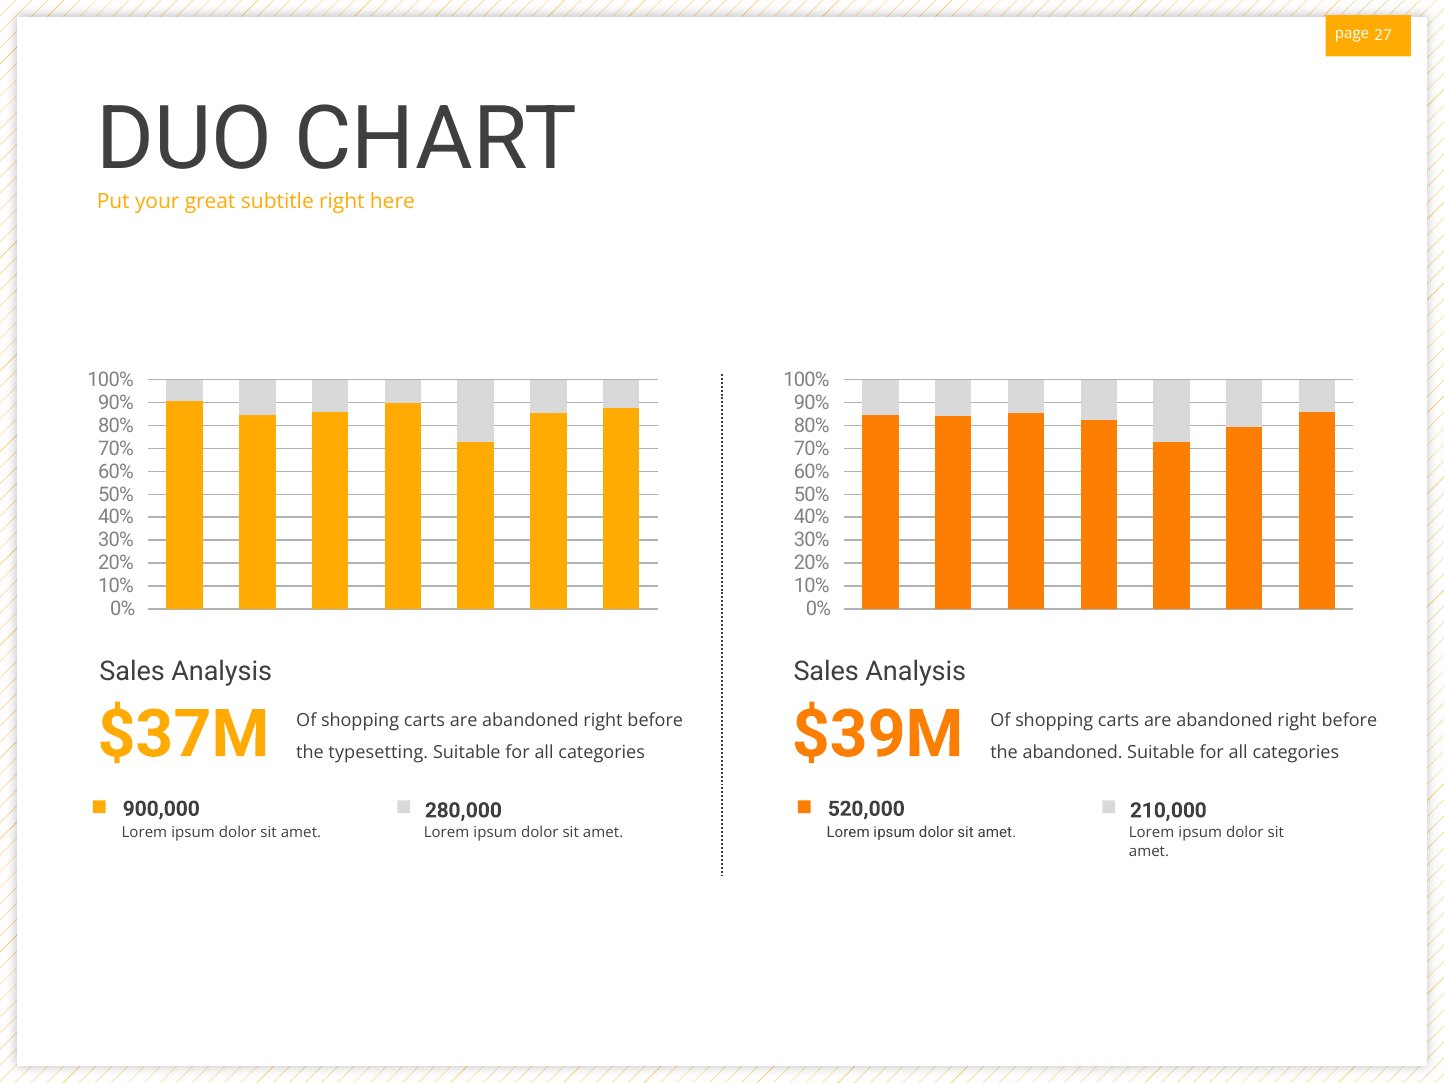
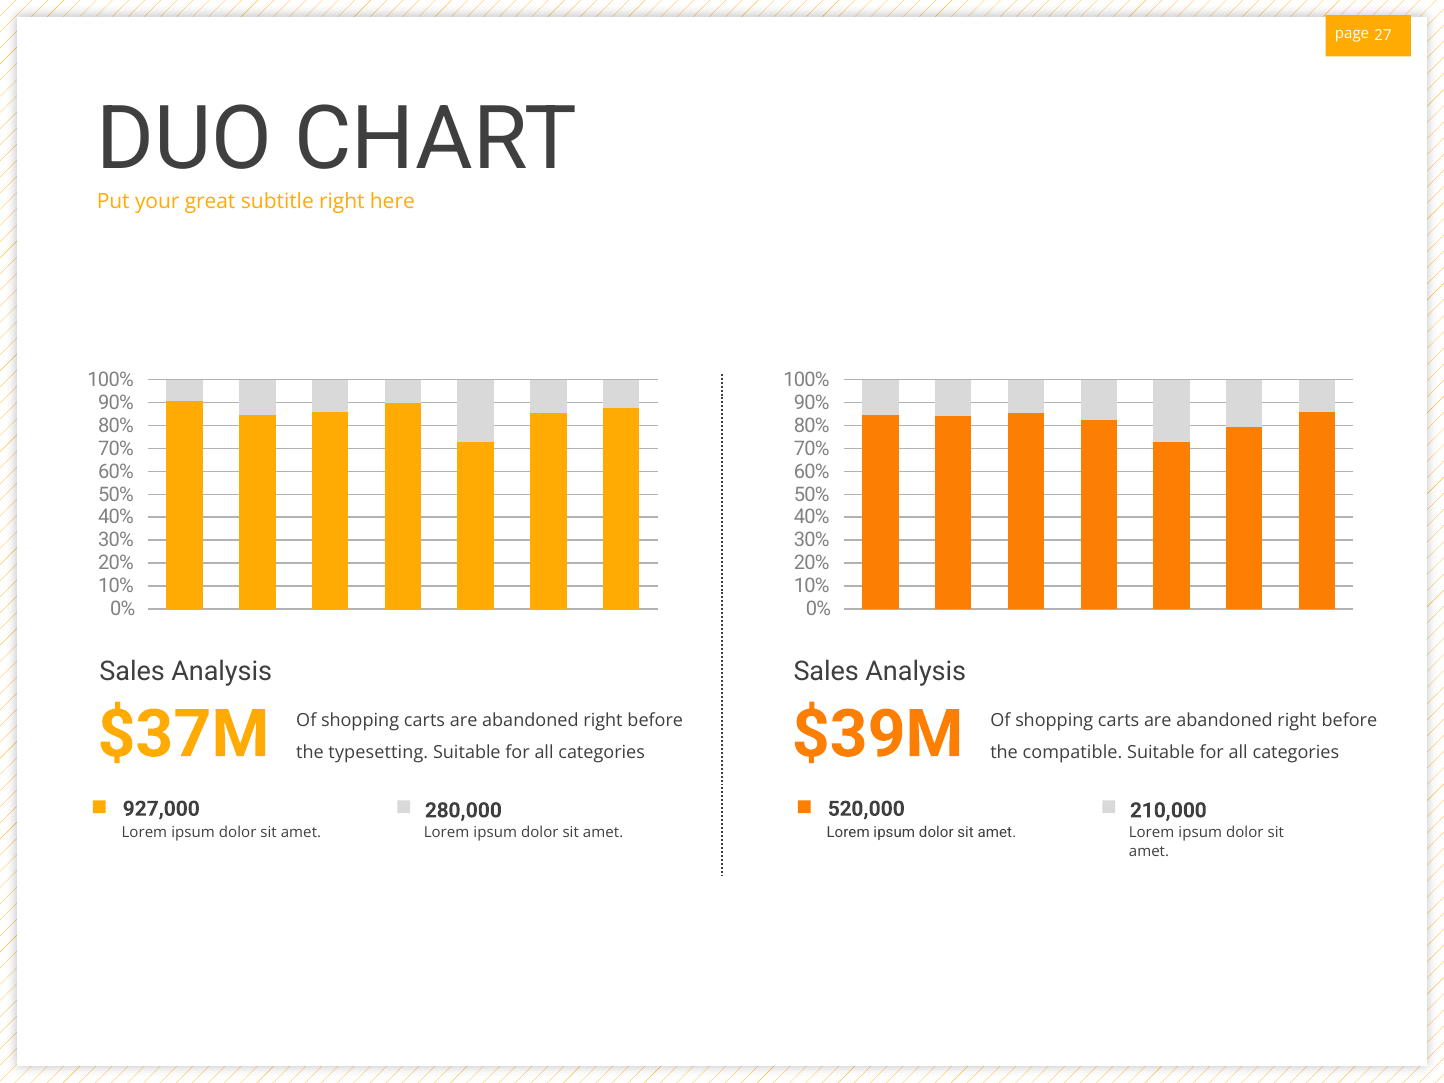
the abandoned: abandoned -> compatible
900,000: 900,000 -> 927,000
